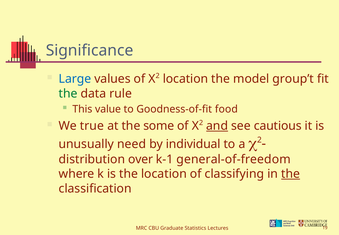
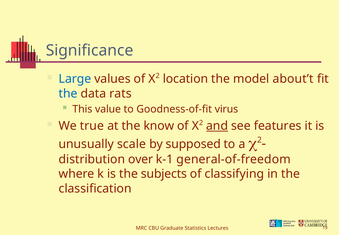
group’t: group’t -> about’t
the at (68, 93) colour: green -> blue
rule: rule -> rats
food: food -> virus
some: some -> know
cautious: cautious -> features
need: need -> scale
individual: individual -> supposed
the location: location -> subjects
the at (291, 174) underline: present -> none
